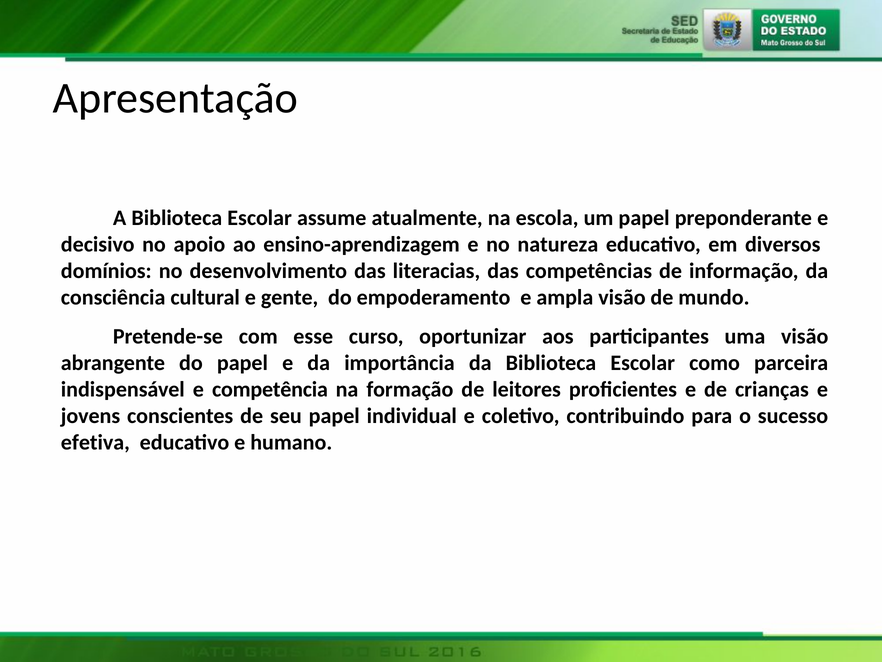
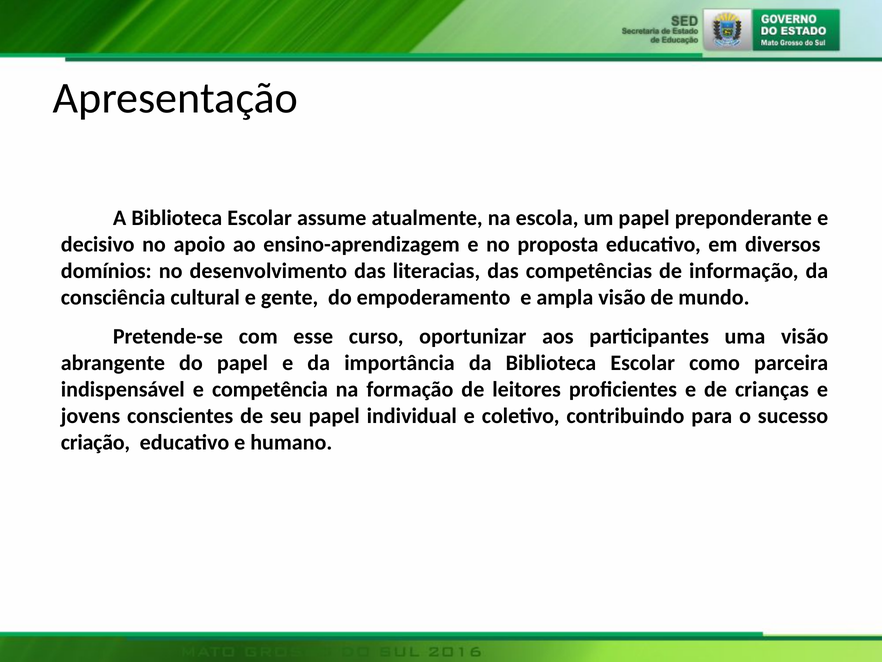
natureza: natureza -> proposta
efetiva: efetiva -> criação
